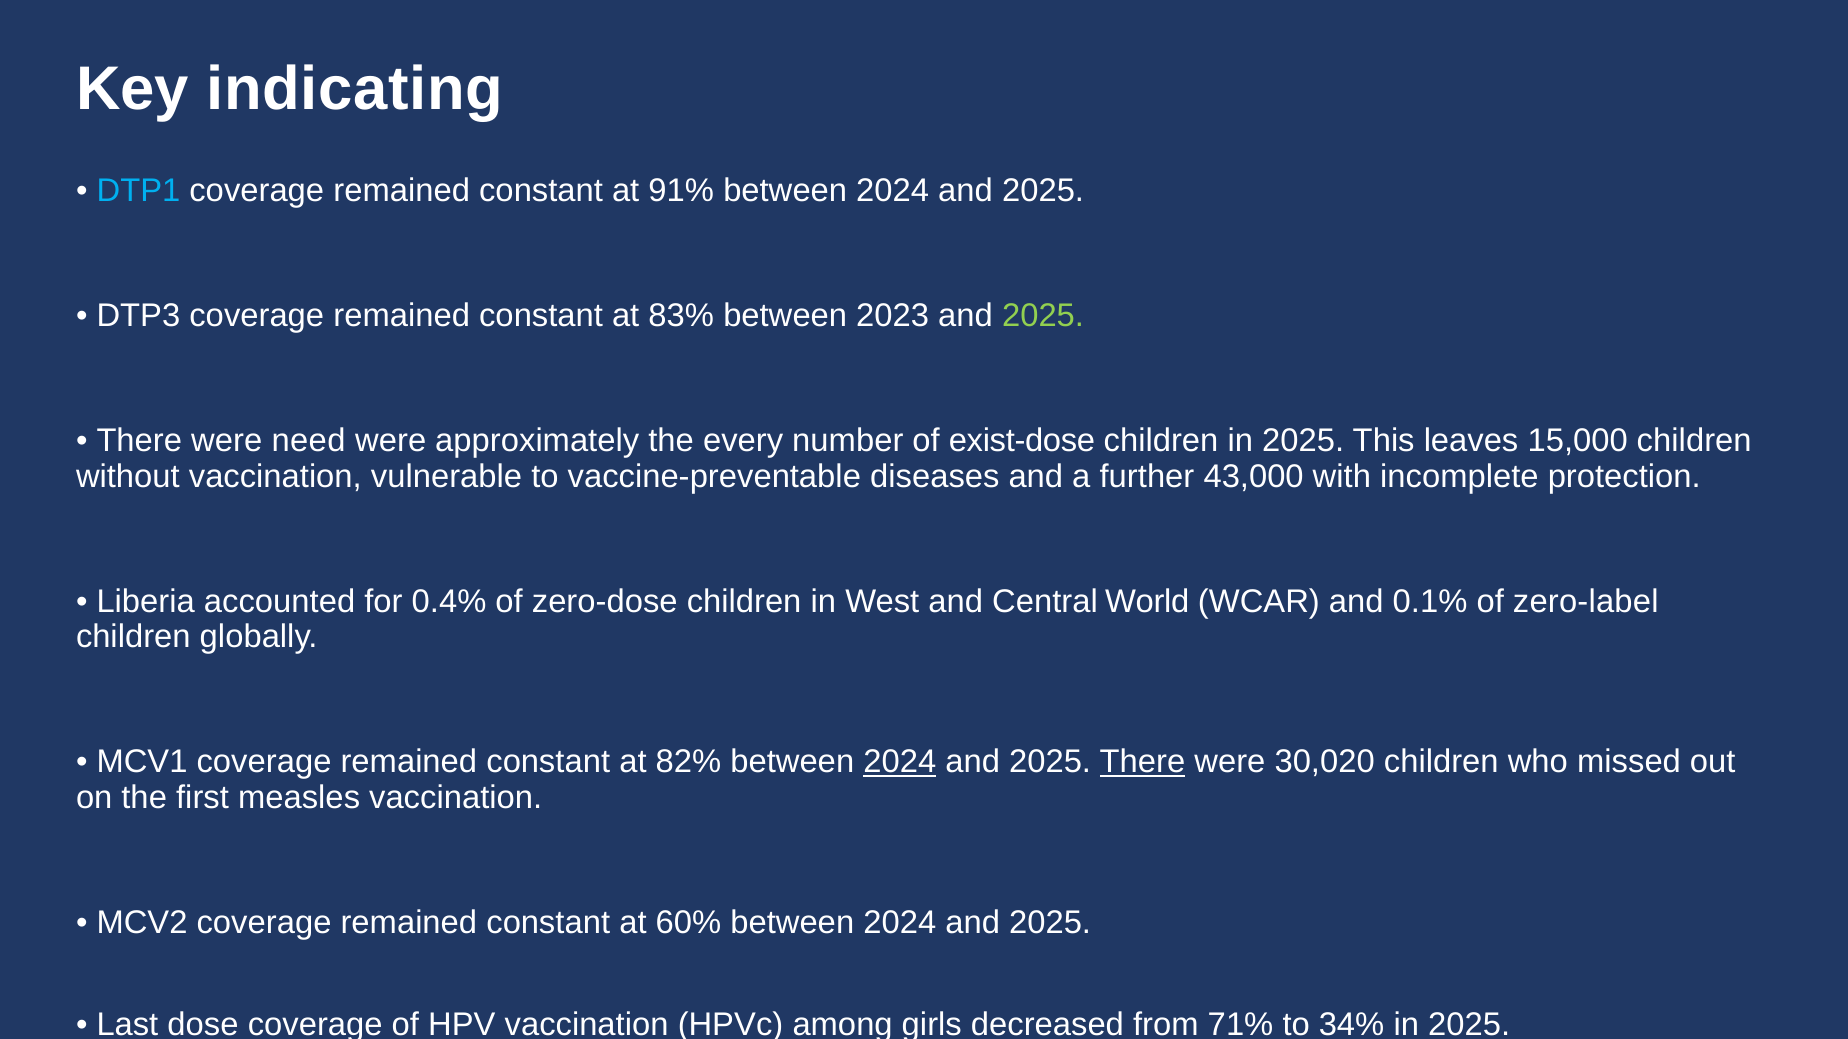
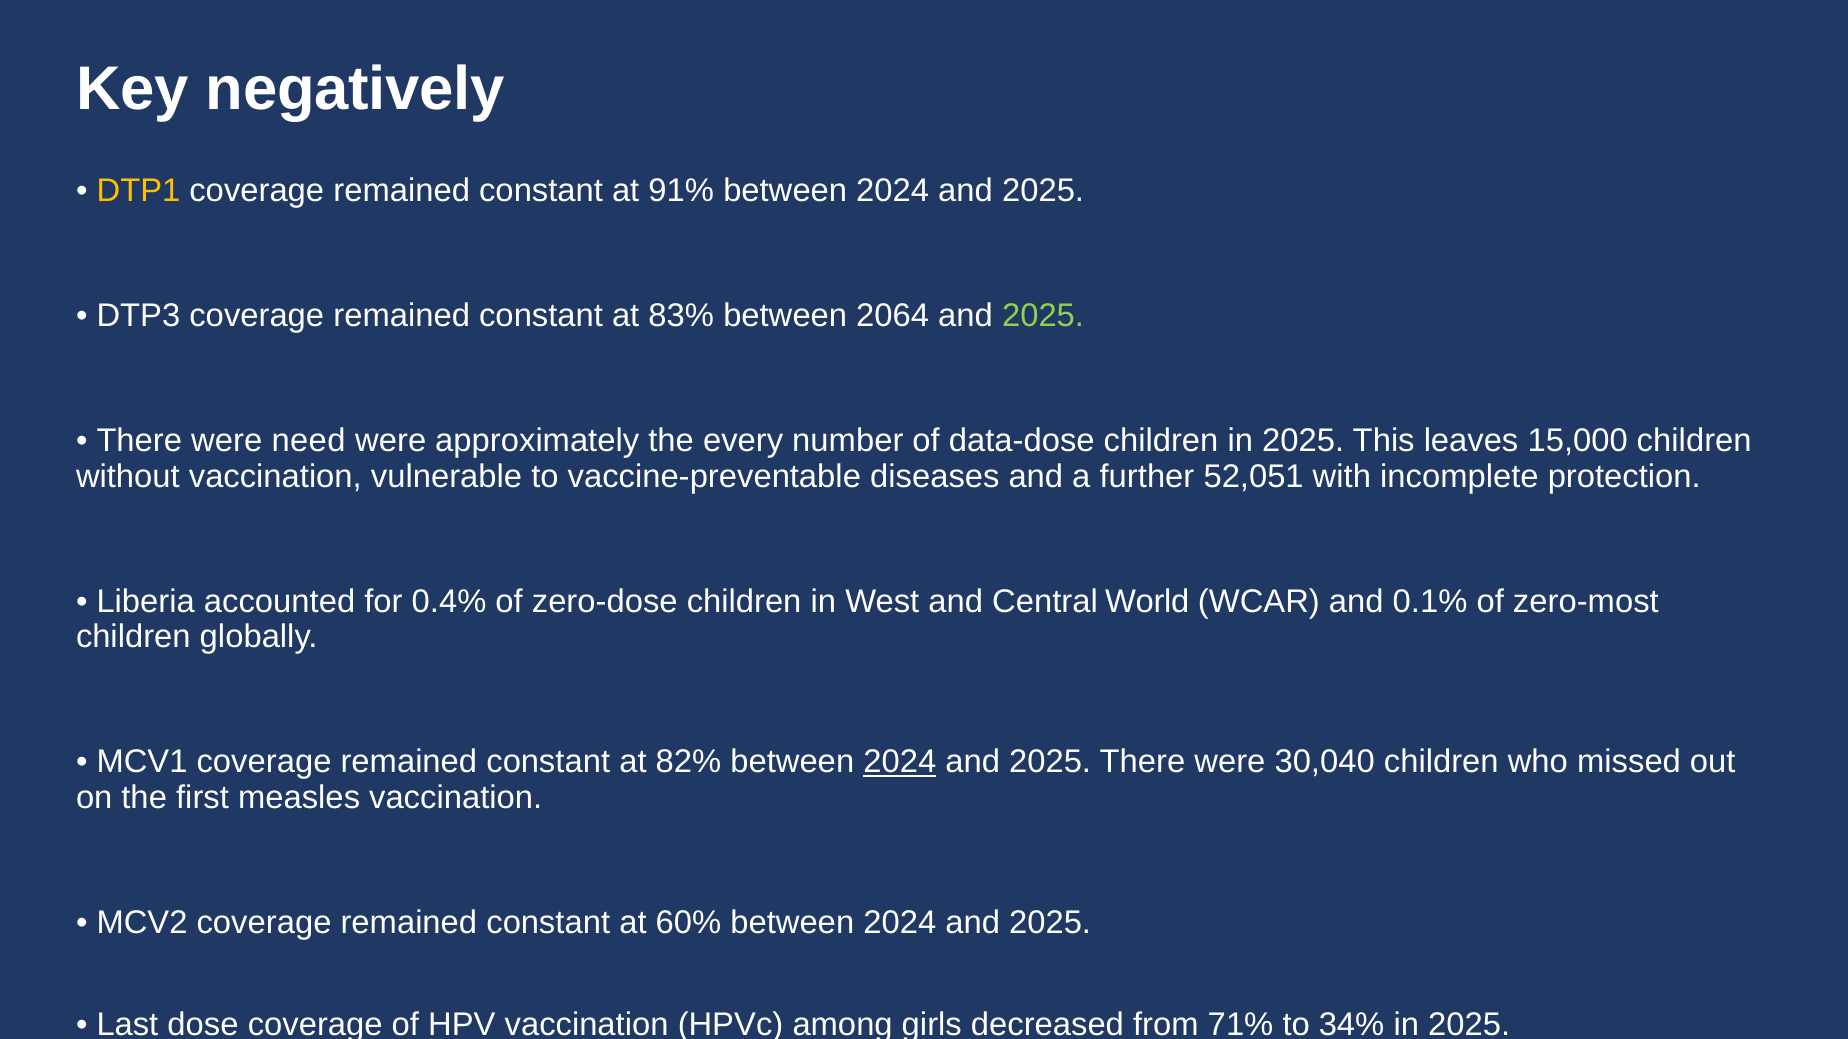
indicating: indicating -> negatively
DTP1 colour: light blue -> yellow
2023: 2023 -> 2064
exist-dose: exist-dose -> data-dose
43,000: 43,000 -> 52,051
zero-label: zero-label -> zero-most
There at (1143, 762) underline: present -> none
30,020: 30,020 -> 30,040
